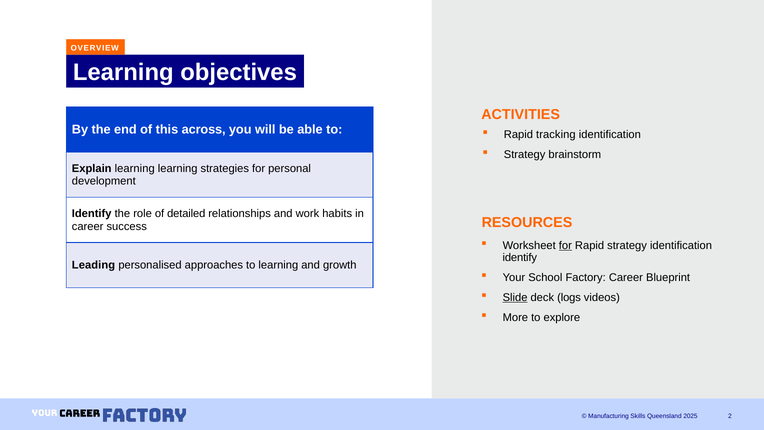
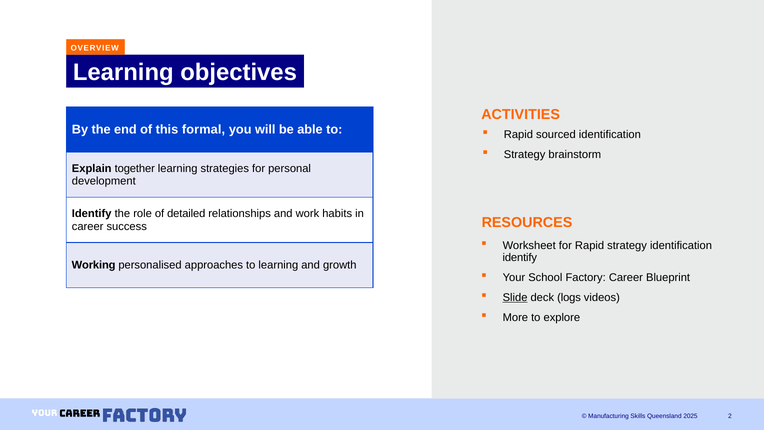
across: across -> formal
tracking: tracking -> sourced
Explain learning: learning -> together
for at (565, 245) underline: present -> none
Leading: Leading -> Working
